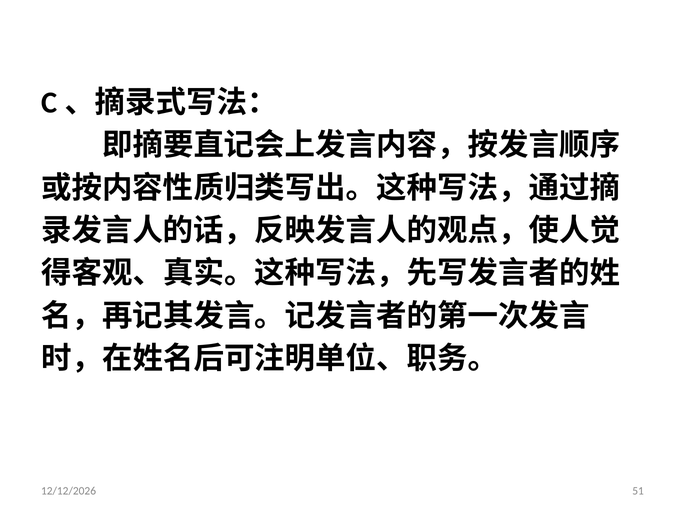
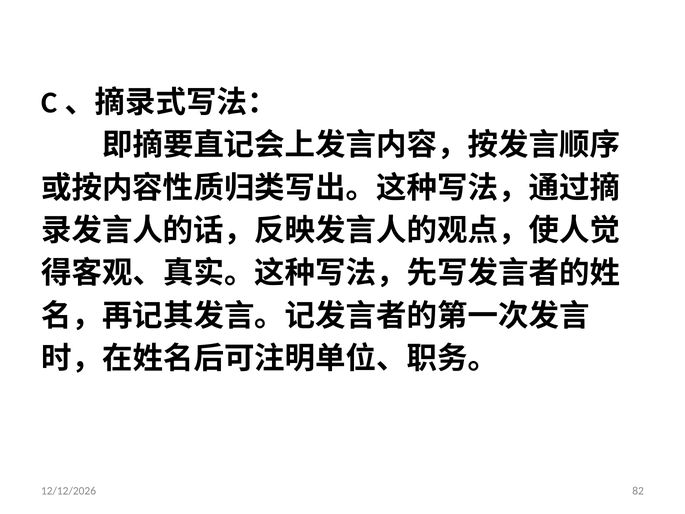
51: 51 -> 82
